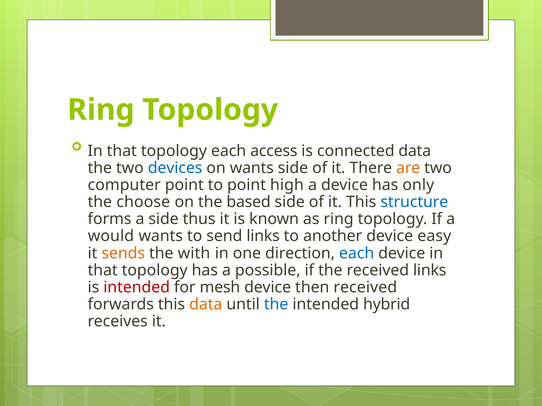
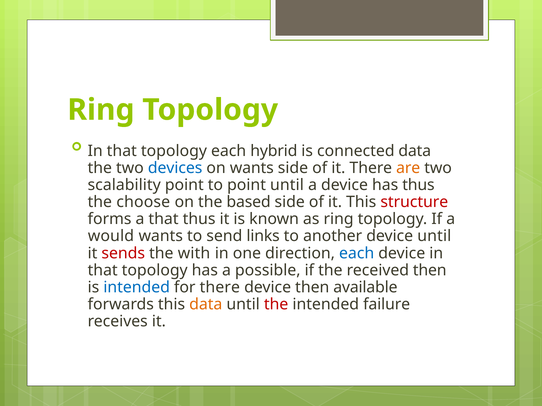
access: access -> hybrid
computer: computer -> scalability
point high: high -> until
has only: only -> thus
structure colour: blue -> red
a side: side -> that
device easy: easy -> until
sends colour: orange -> red
received links: links -> then
intended at (137, 288) colour: red -> blue
for mesh: mesh -> there
then received: received -> available
the at (276, 305) colour: blue -> red
hybrid: hybrid -> failure
